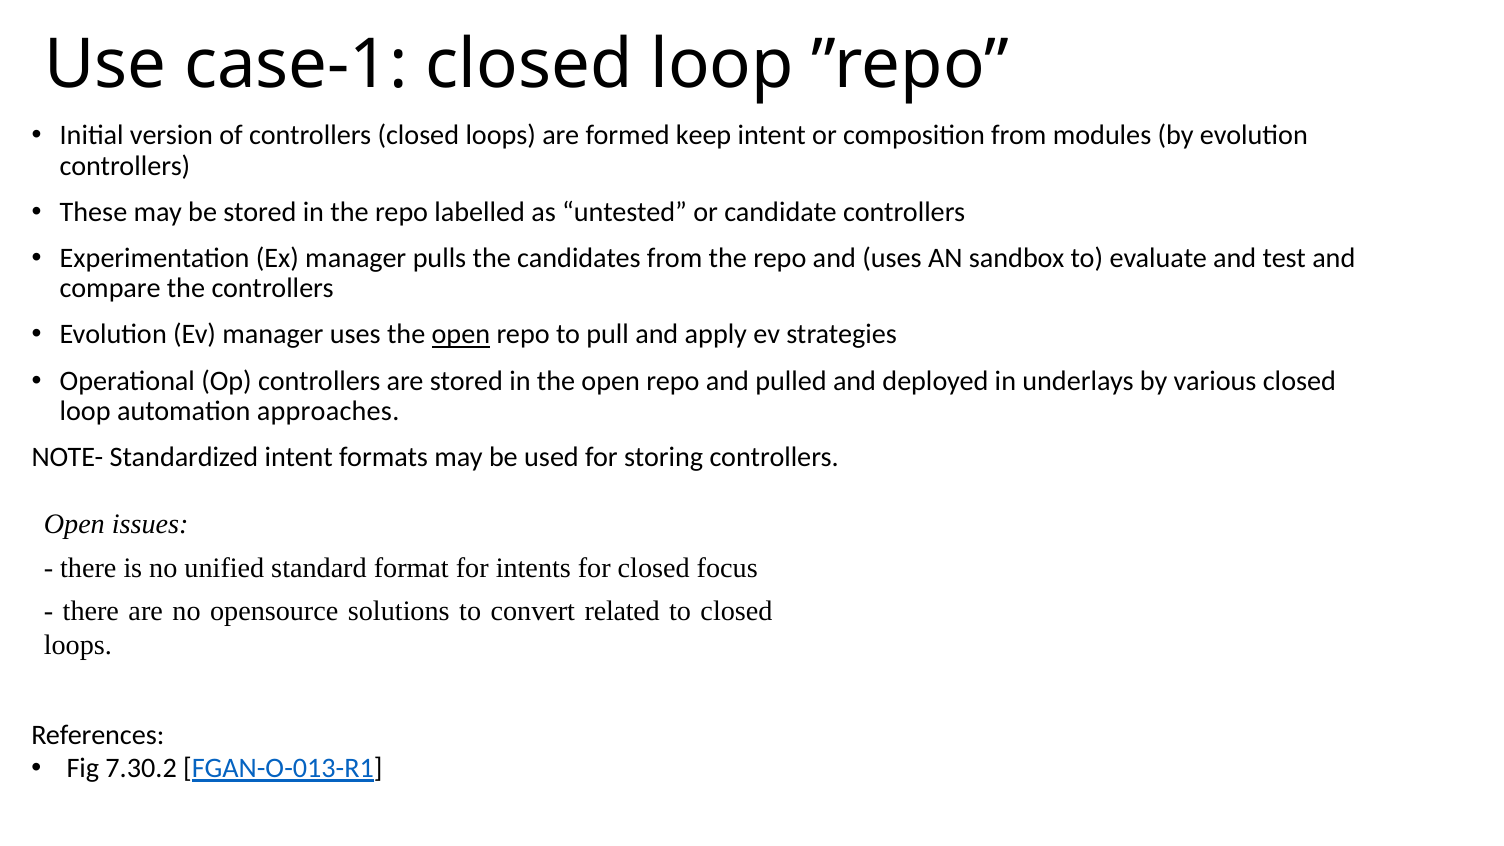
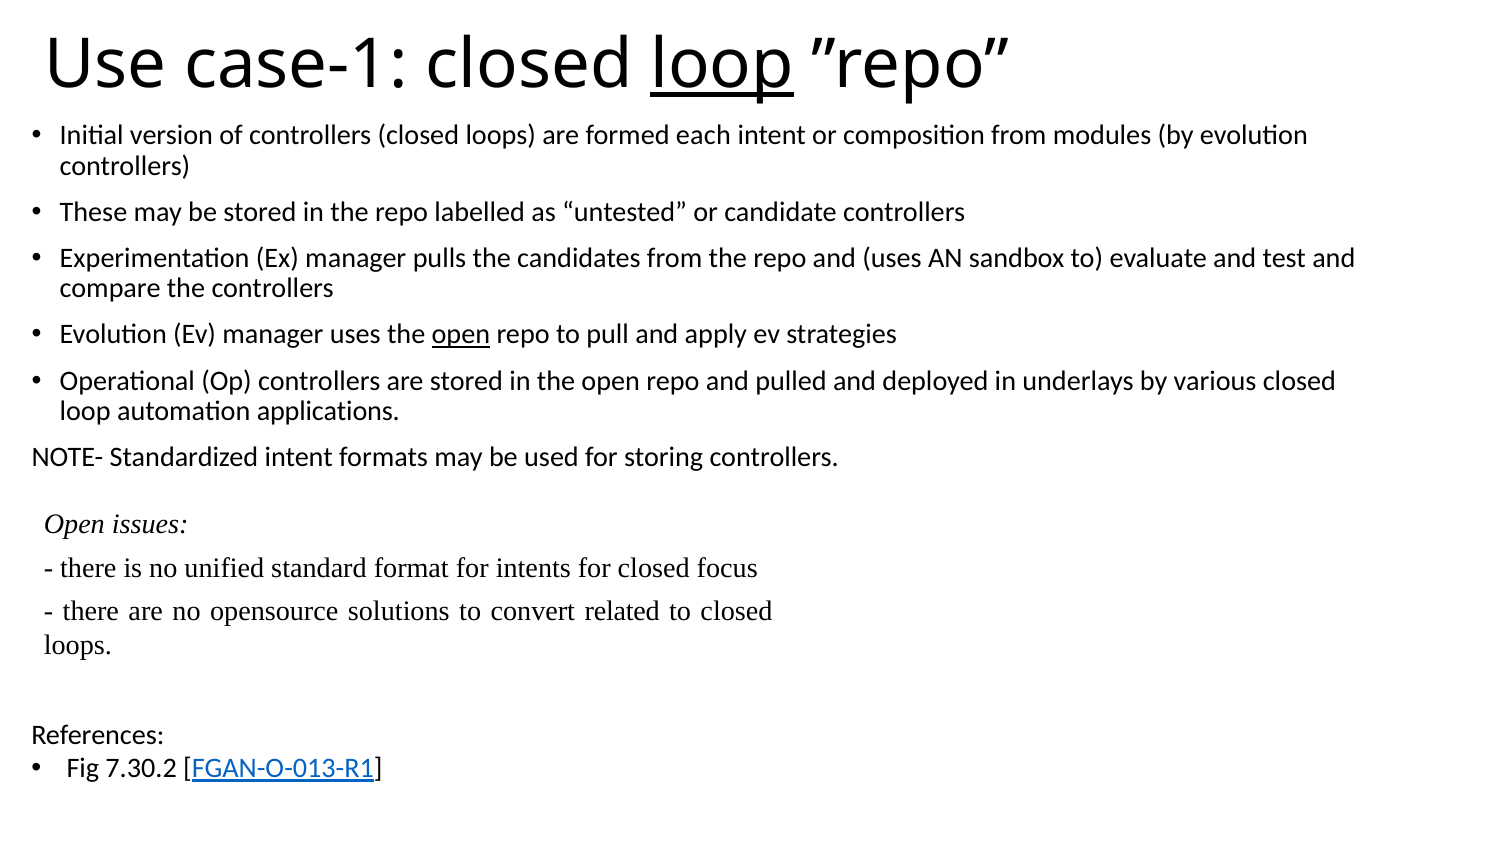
loop at (722, 65) underline: none -> present
keep: keep -> each
approaches: approaches -> applications
